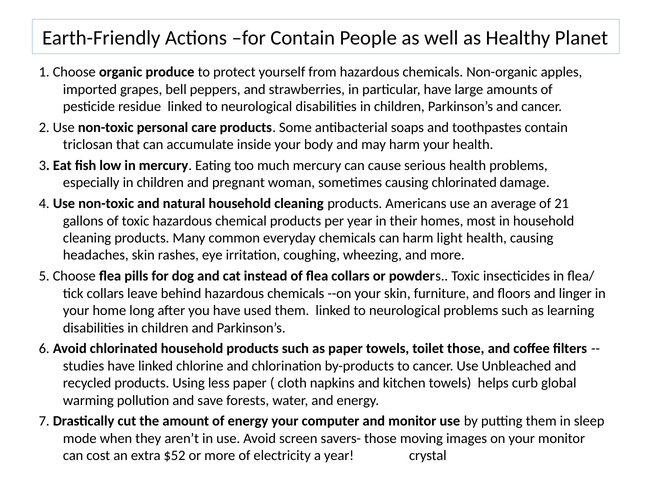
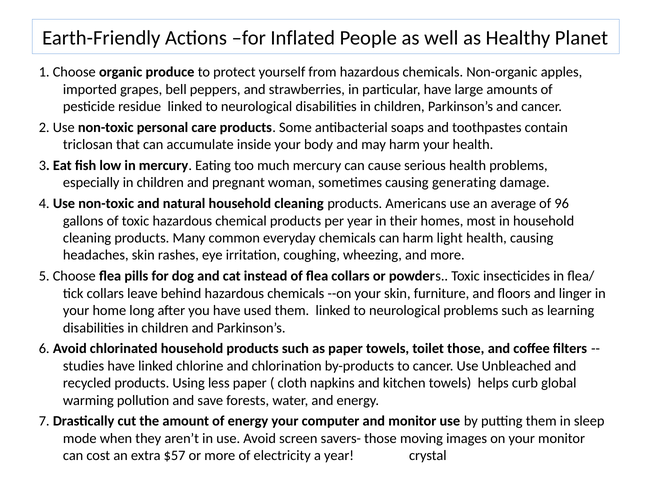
for Contain: Contain -> Inflated
causing chlorinated: chlorinated -> generating
21: 21 -> 96
$52: $52 -> $57
